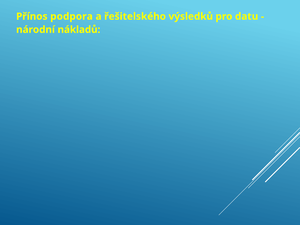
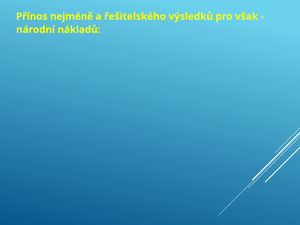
podpora: podpora -> nejméně
datu: datu -> však
